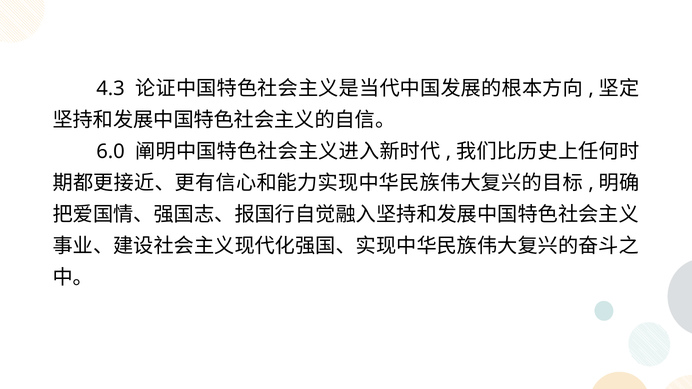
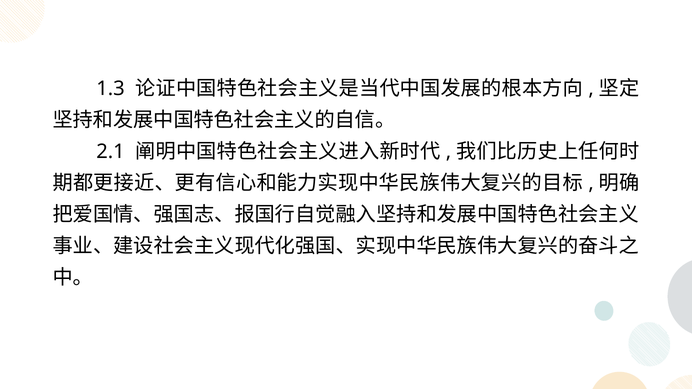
4.3: 4.3 -> 1.3
6.0: 6.0 -> 2.1
